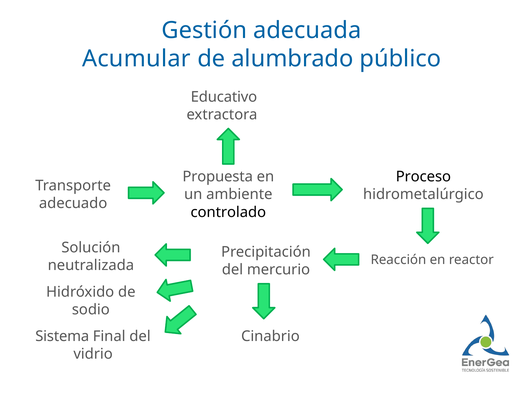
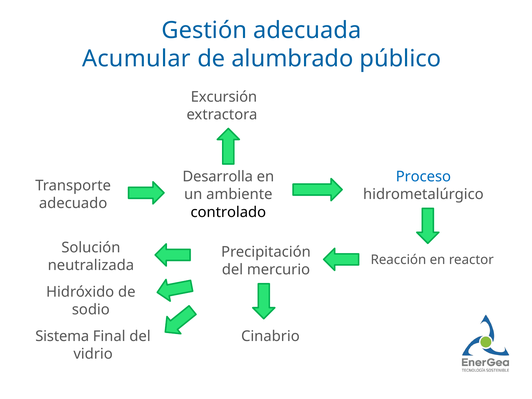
Educativo: Educativo -> Excursión
Propuesta: Propuesta -> Desarrolla
Proceso colour: black -> blue
